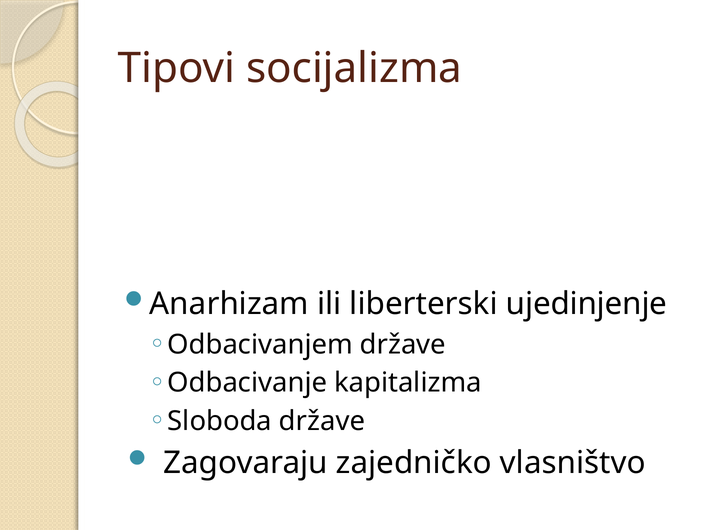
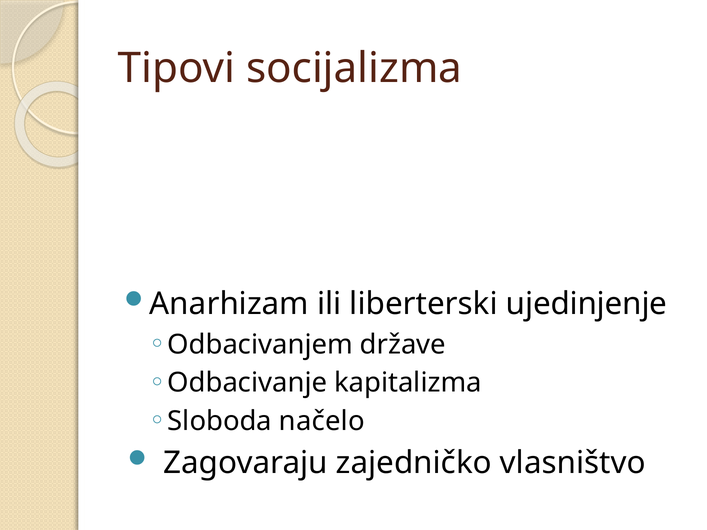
Sloboda države: države -> načelo
